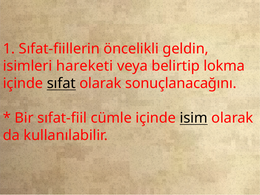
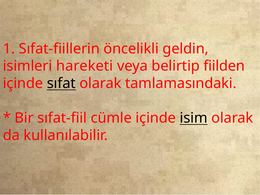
lokma: lokma -> fiilden
sonuçlanacağını: sonuçlanacağını -> tamlamasındaki
